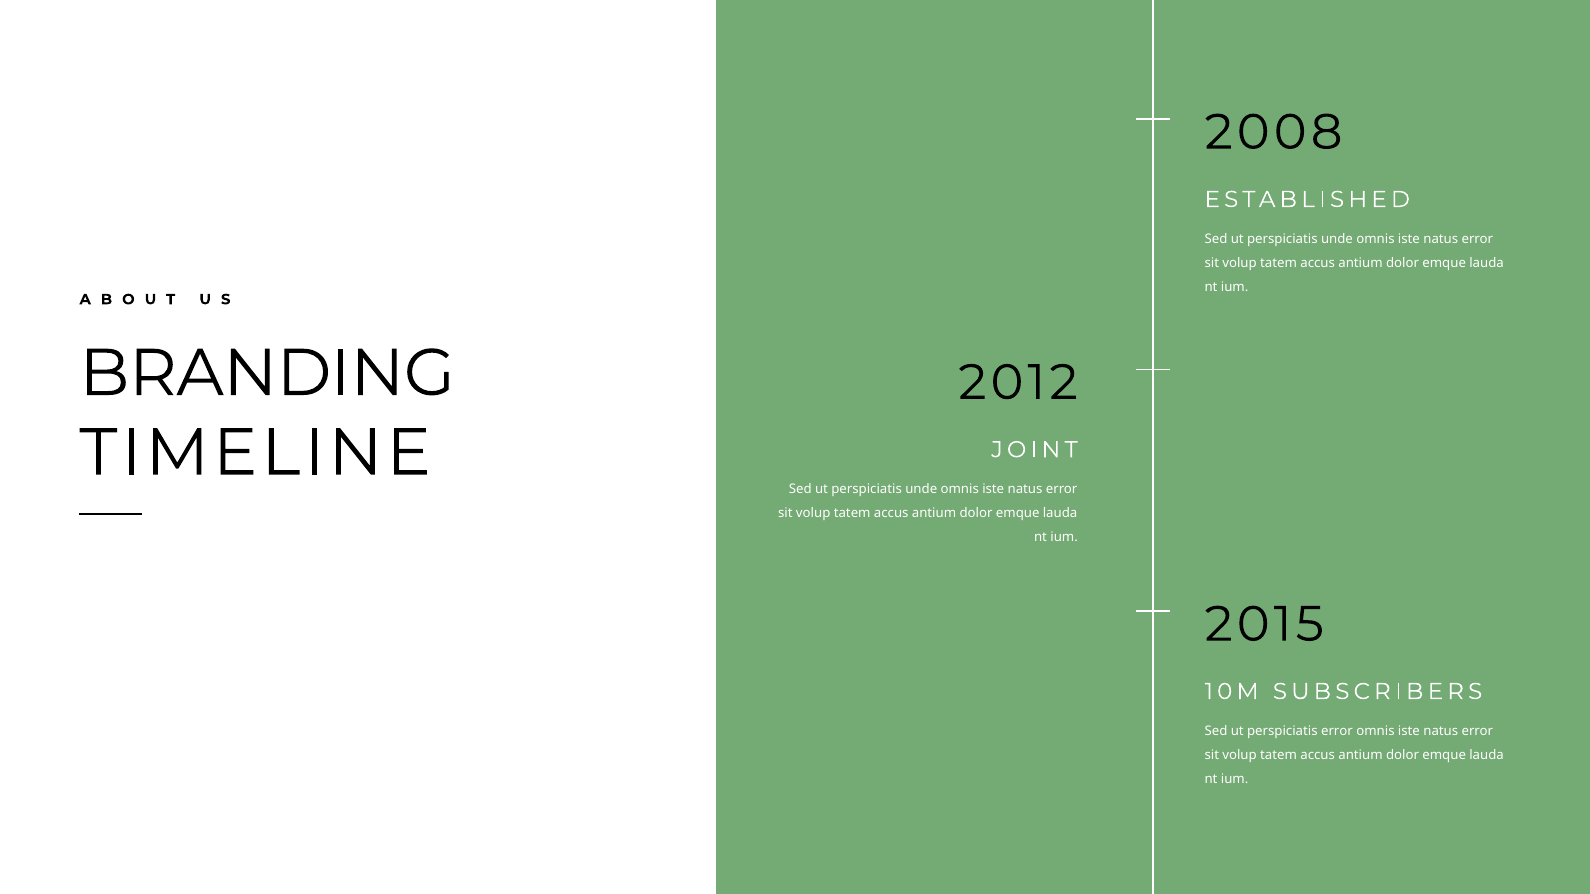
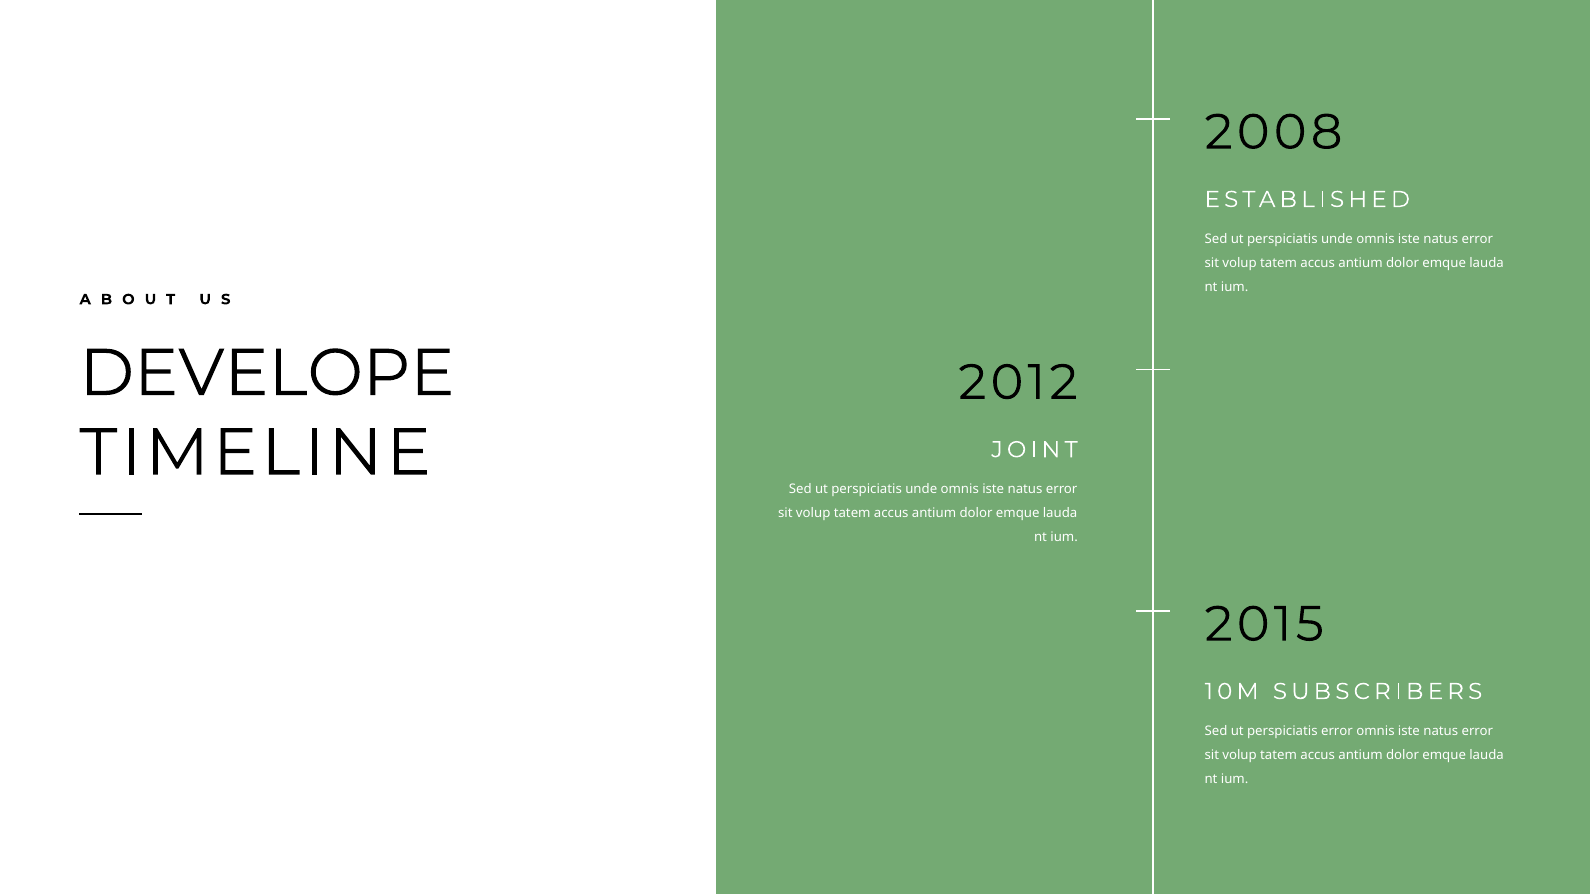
BRANDING: BRANDING -> DEVELOPE
